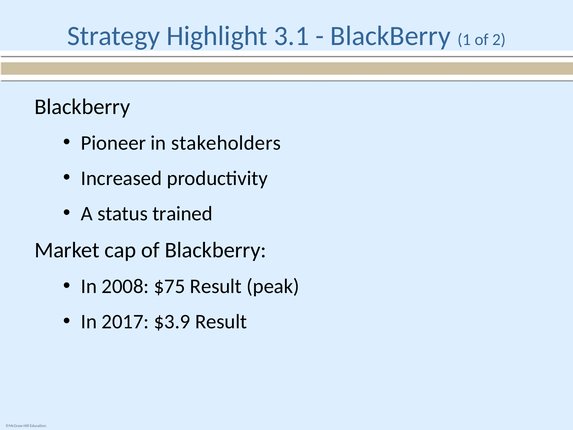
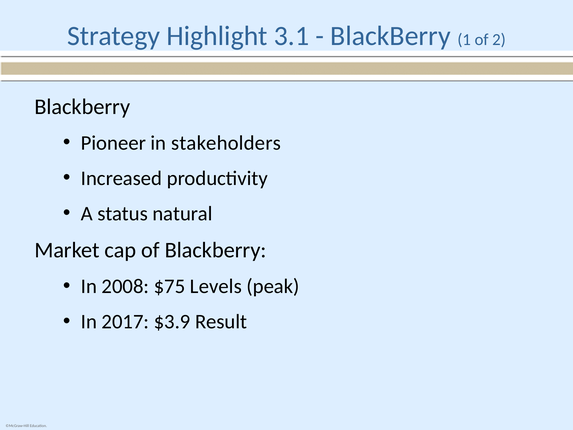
trained: trained -> natural
$75 Result: Result -> Levels
